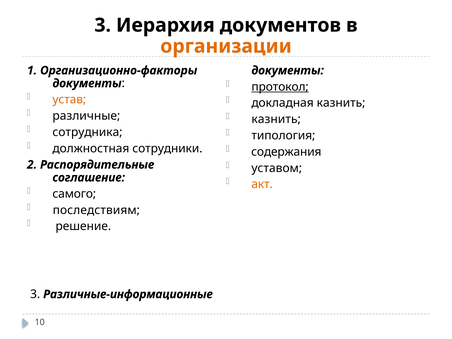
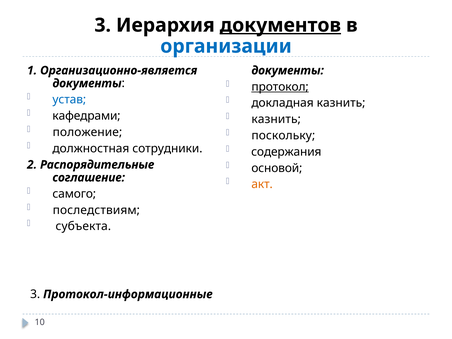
документов underline: none -> present
организации colour: orange -> blue
Организационно-факторы: Организационно-факторы -> Организационно-является
устав colour: orange -> blue
различные: различные -> кафедрами
сотрудника: сотрудника -> положение
типология: типология -> поскольку
уставом: уставом -> основой
решение: решение -> субъекта
Различные-информационные: Различные-информационные -> Протокол-информационные
